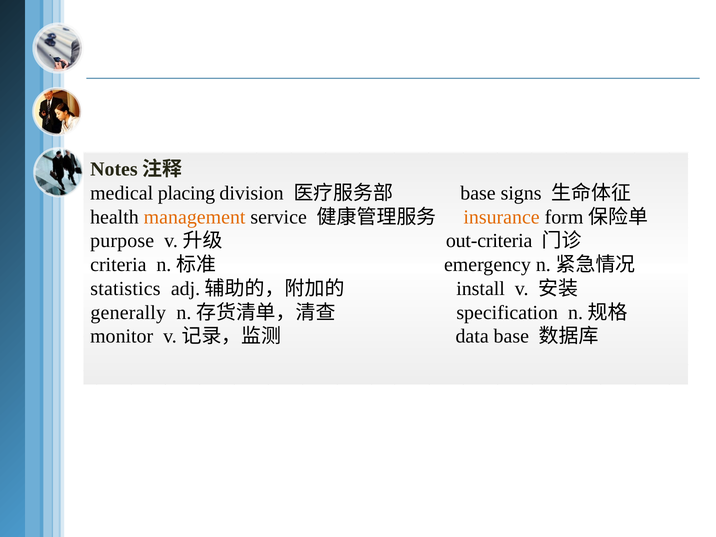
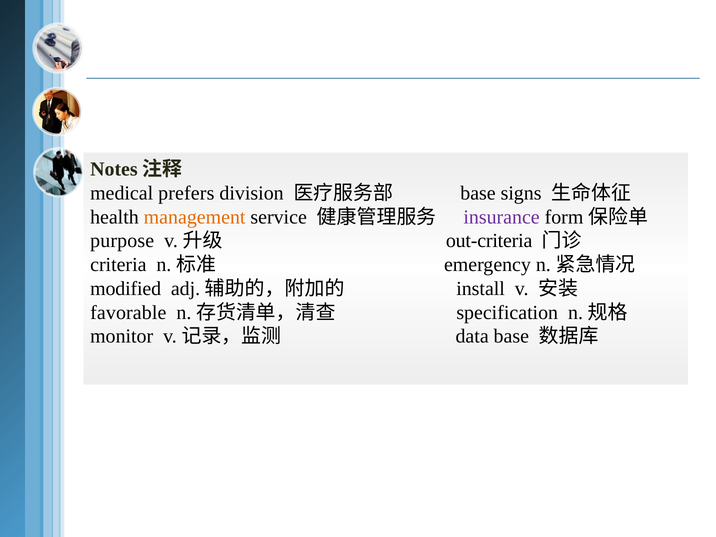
placing: placing -> prefers
insurance colour: orange -> purple
statistics: statistics -> modified
generally: generally -> favorable
